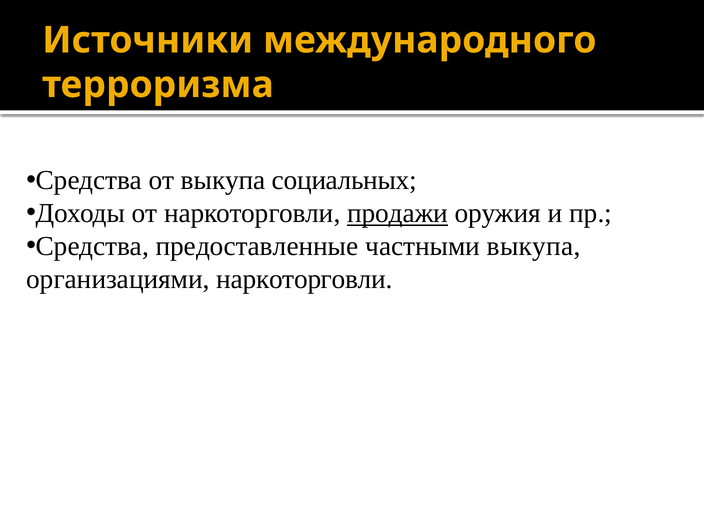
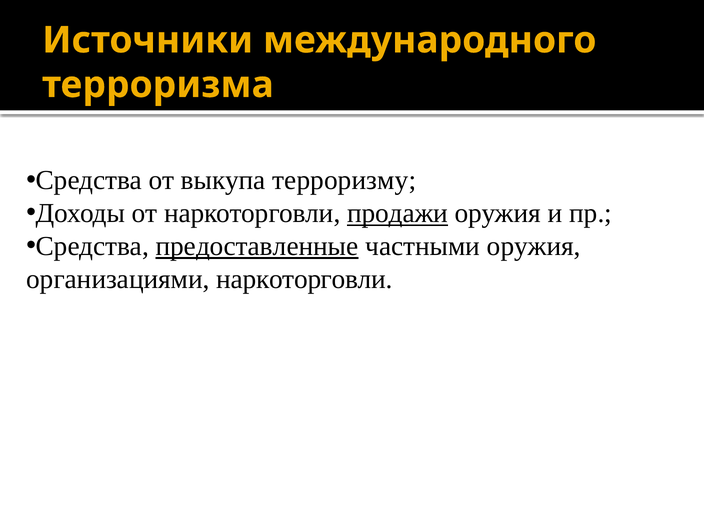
социальных: социальных -> терроризму
предоставленные underline: none -> present
частными выкупа: выкупа -> оружия
